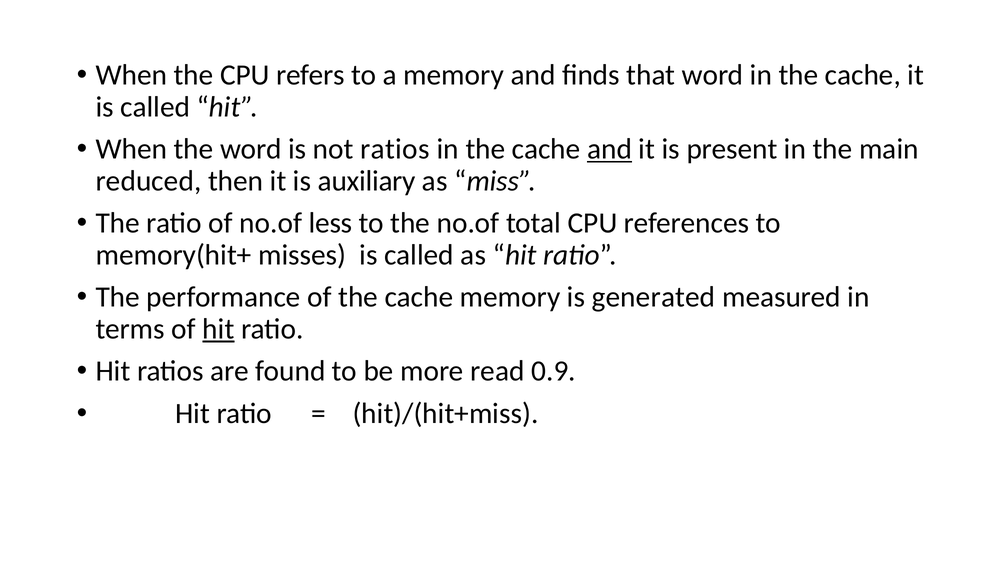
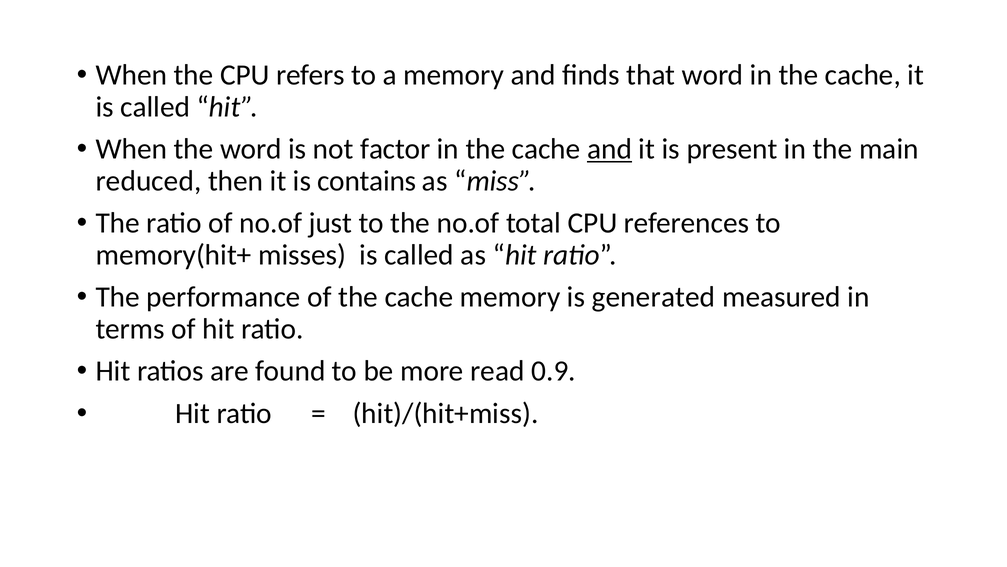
not ratios: ratios -> factor
auxiliary: auxiliary -> contains
less: less -> just
hit at (218, 329) underline: present -> none
